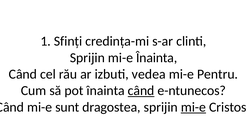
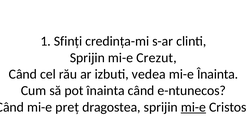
mi-e Înainta: Înainta -> Crezut
mi-e Pentru: Pentru -> Înainta
când at (141, 91) underline: present -> none
sunt: sunt -> preț
